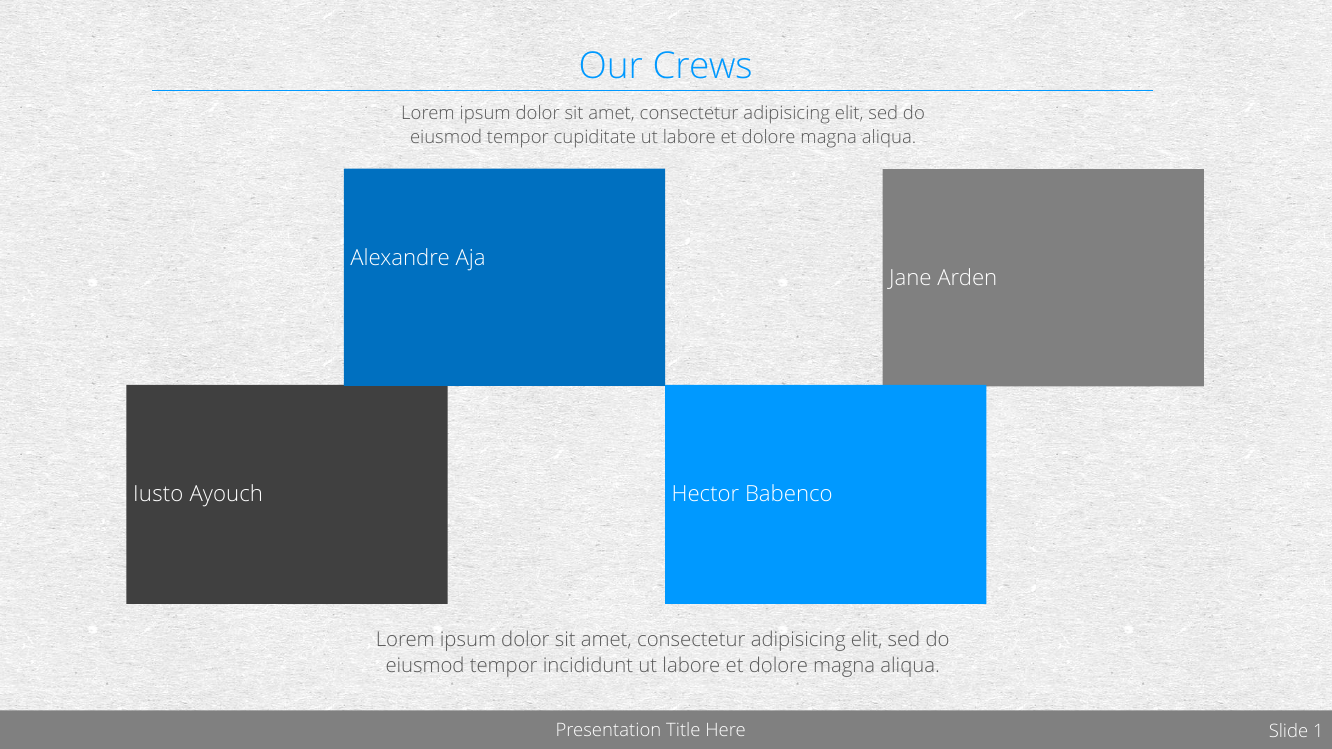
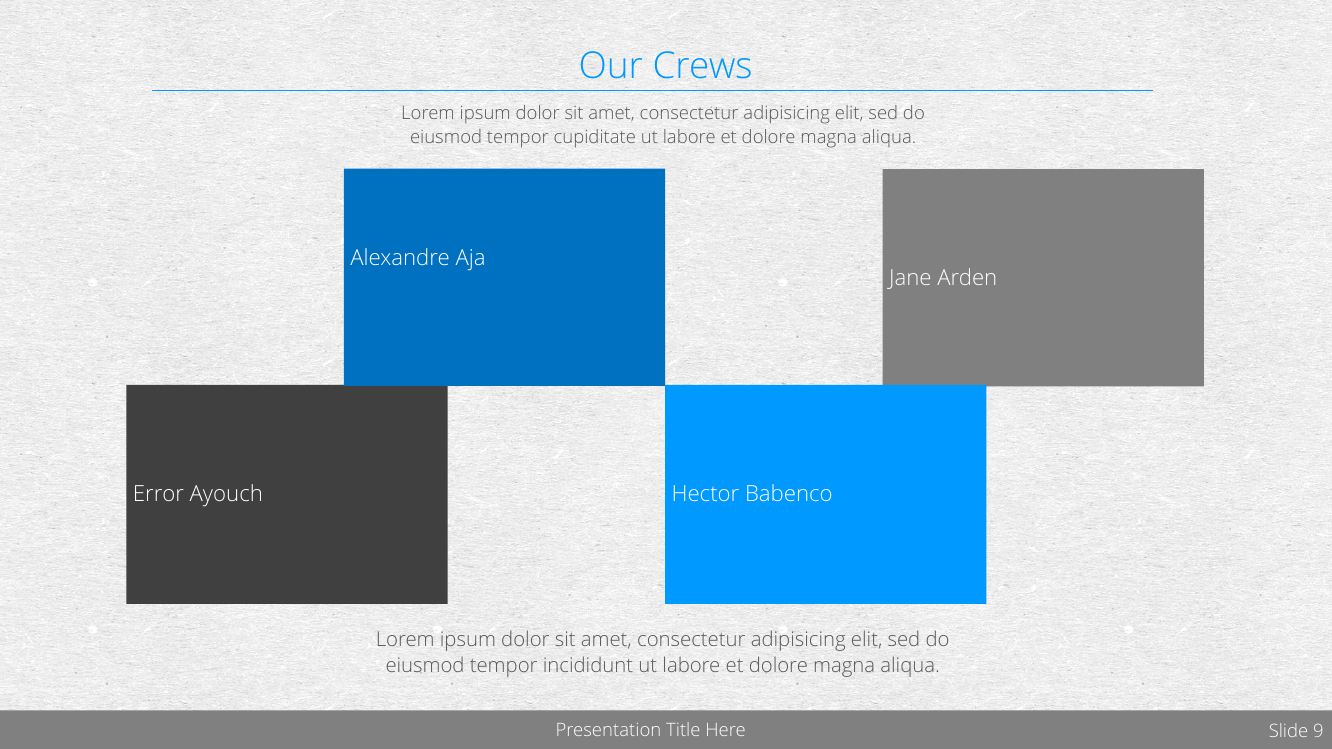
Iusto: Iusto -> Error
1: 1 -> 9
